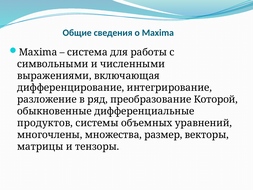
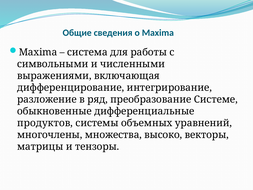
Которой: Которой -> Системе
размер: размер -> высоко
